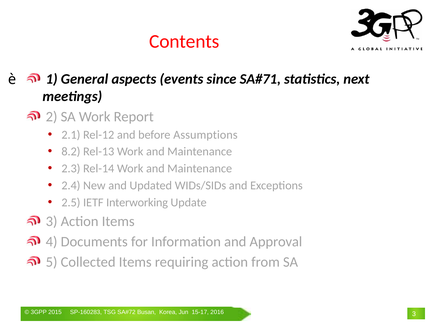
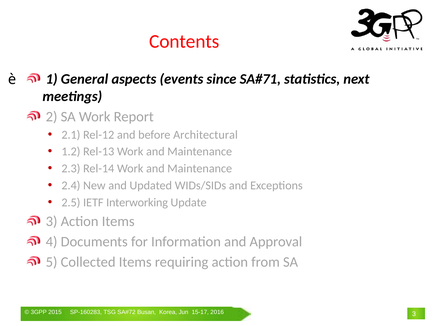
Assumptions: Assumptions -> Architectural
8.2: 8.2 -> 1.2
